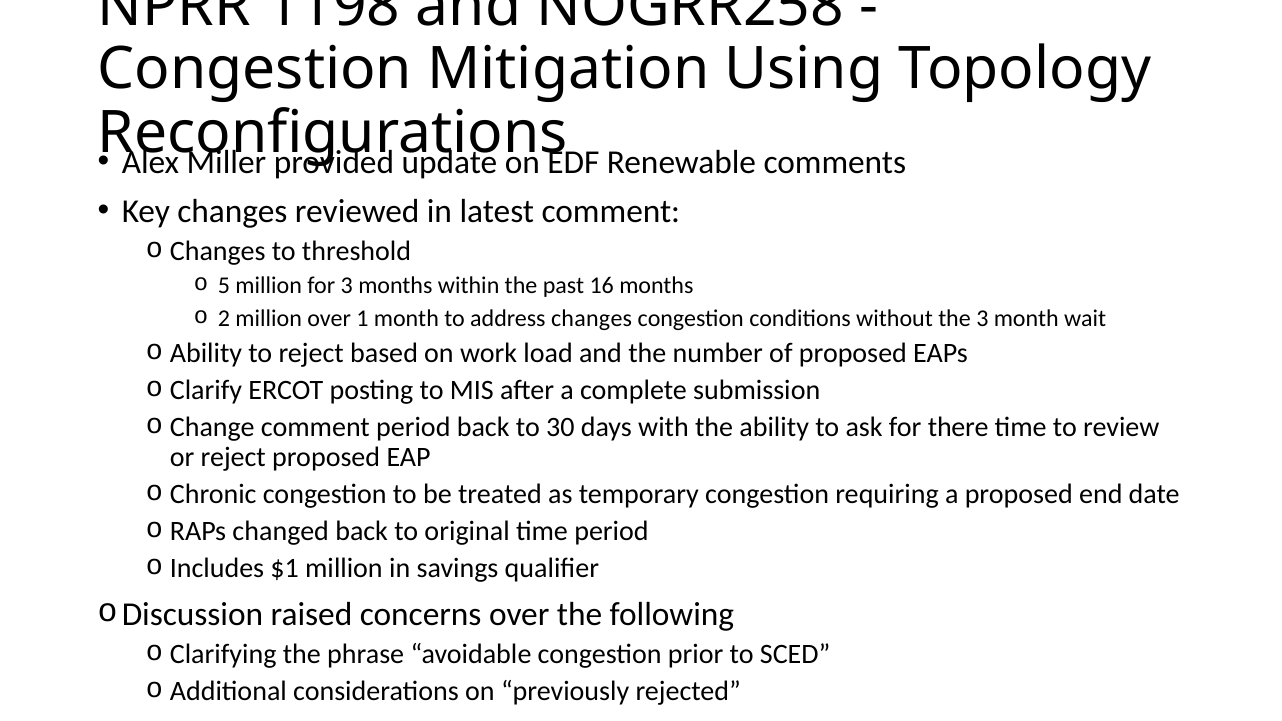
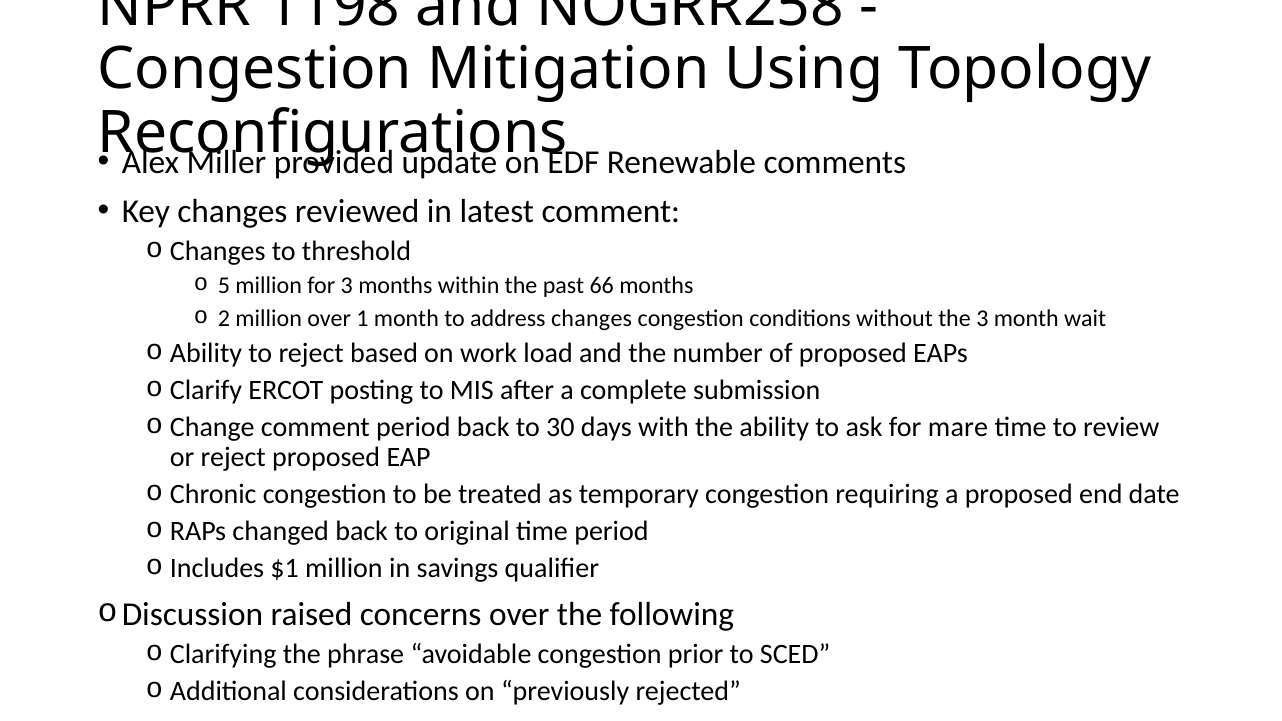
16: 16 -> 66
there: there -> mare
